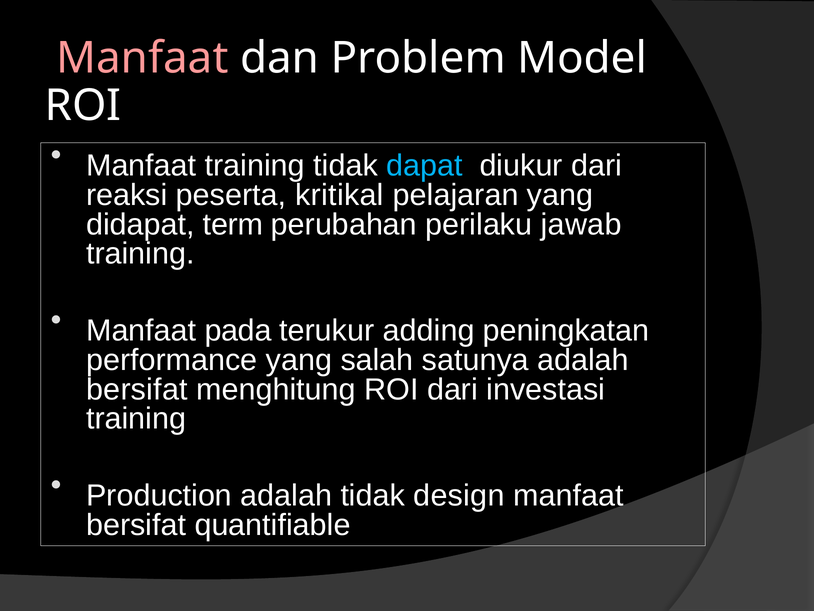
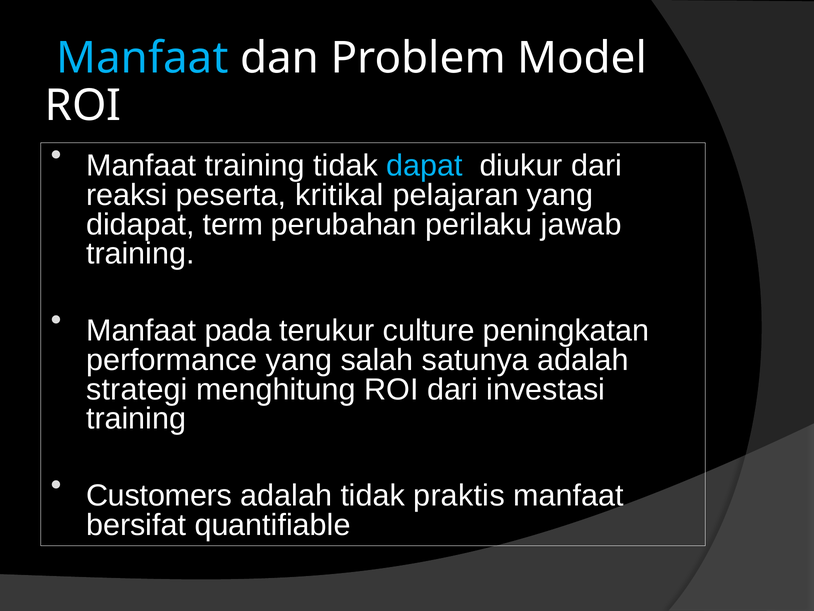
Manfaat at (142, 58) colour: pink -> light blue
adding: adding -> culture
bersifat at (137, 389): bersifat -> strategi
Production: Production -> Customers
design: design -> praktis
